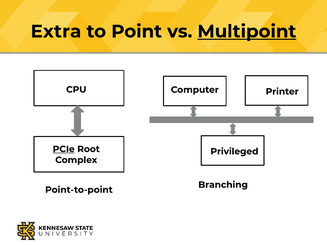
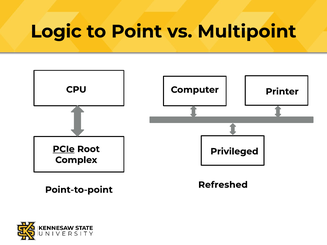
Extra: Extra -> Logic
Multipoint underline: present -> none
Branching: Branching -> Refreshed
